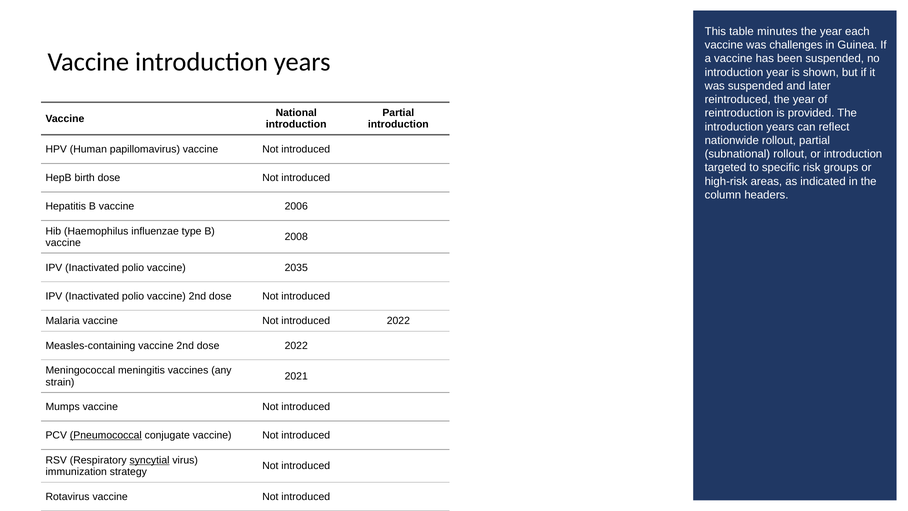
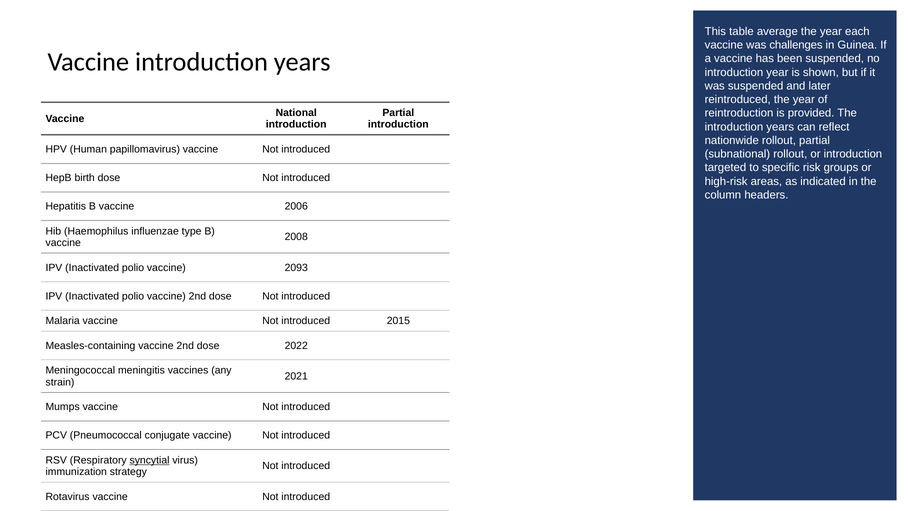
minutes: minutes -> average
2035: 2035 -> 2093
introduced 2022: 2022 -> 2015
Pneumococcal underline: present -> none
